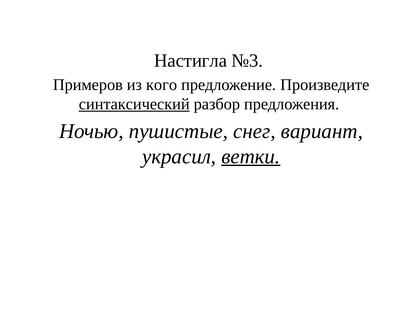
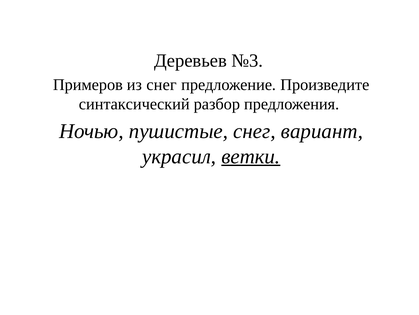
Настигла: Настигла -> Деревьев
из кого: кого -> снег
синтаксический underline: present -> none
